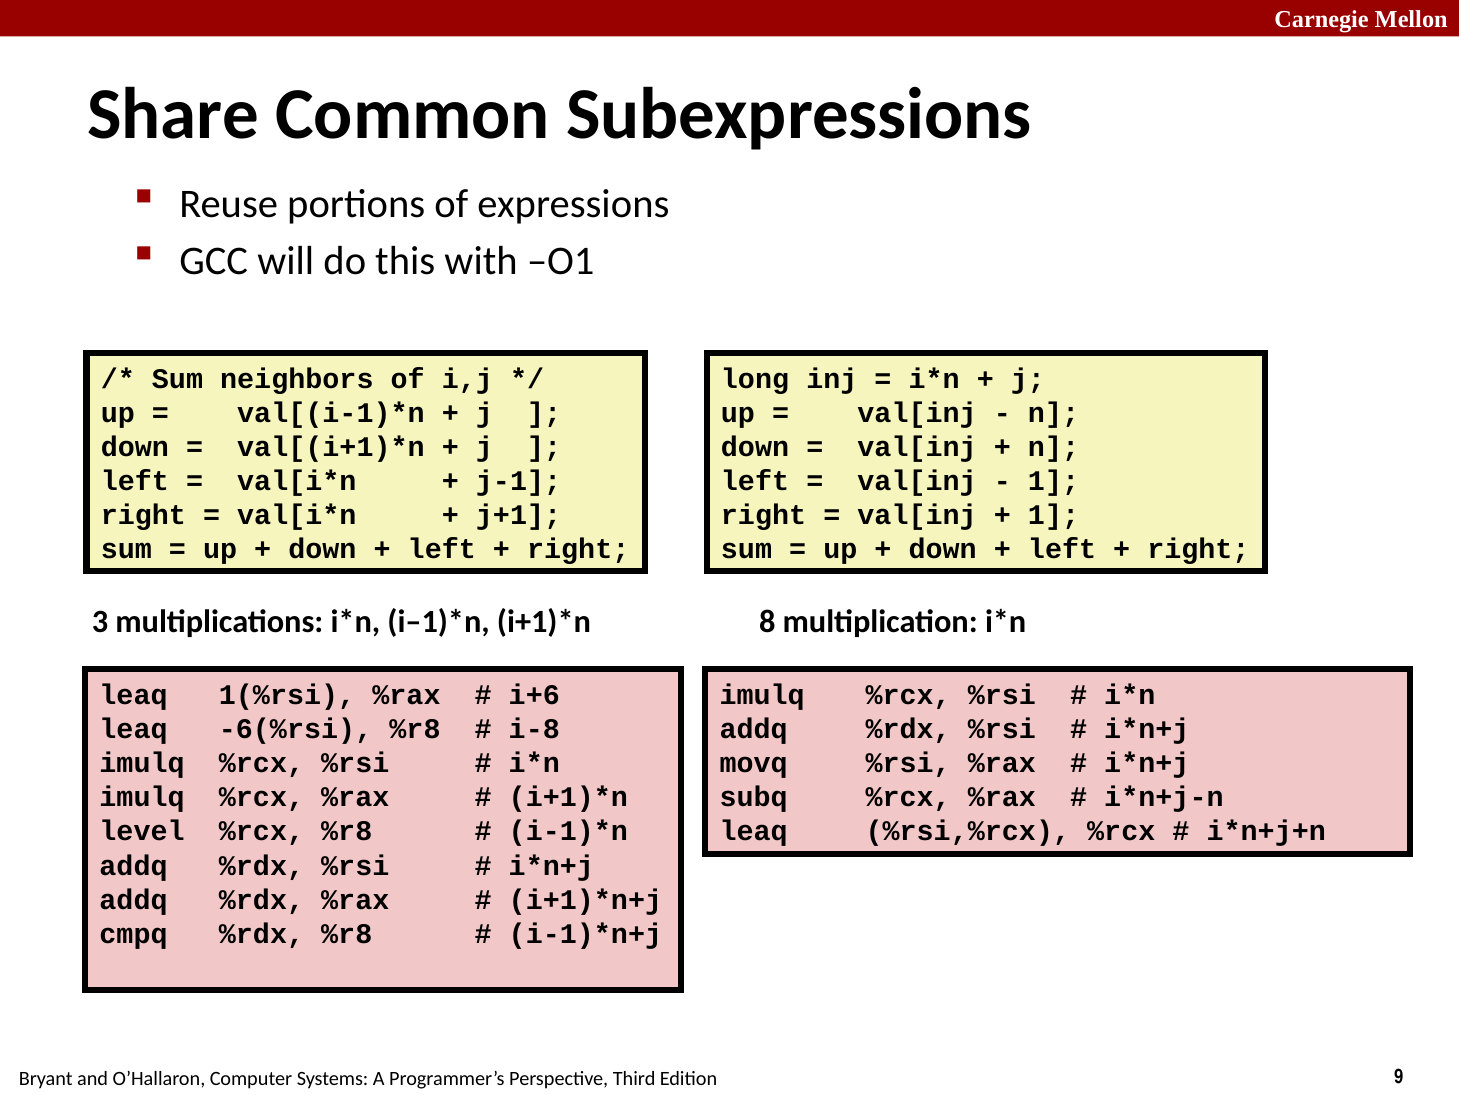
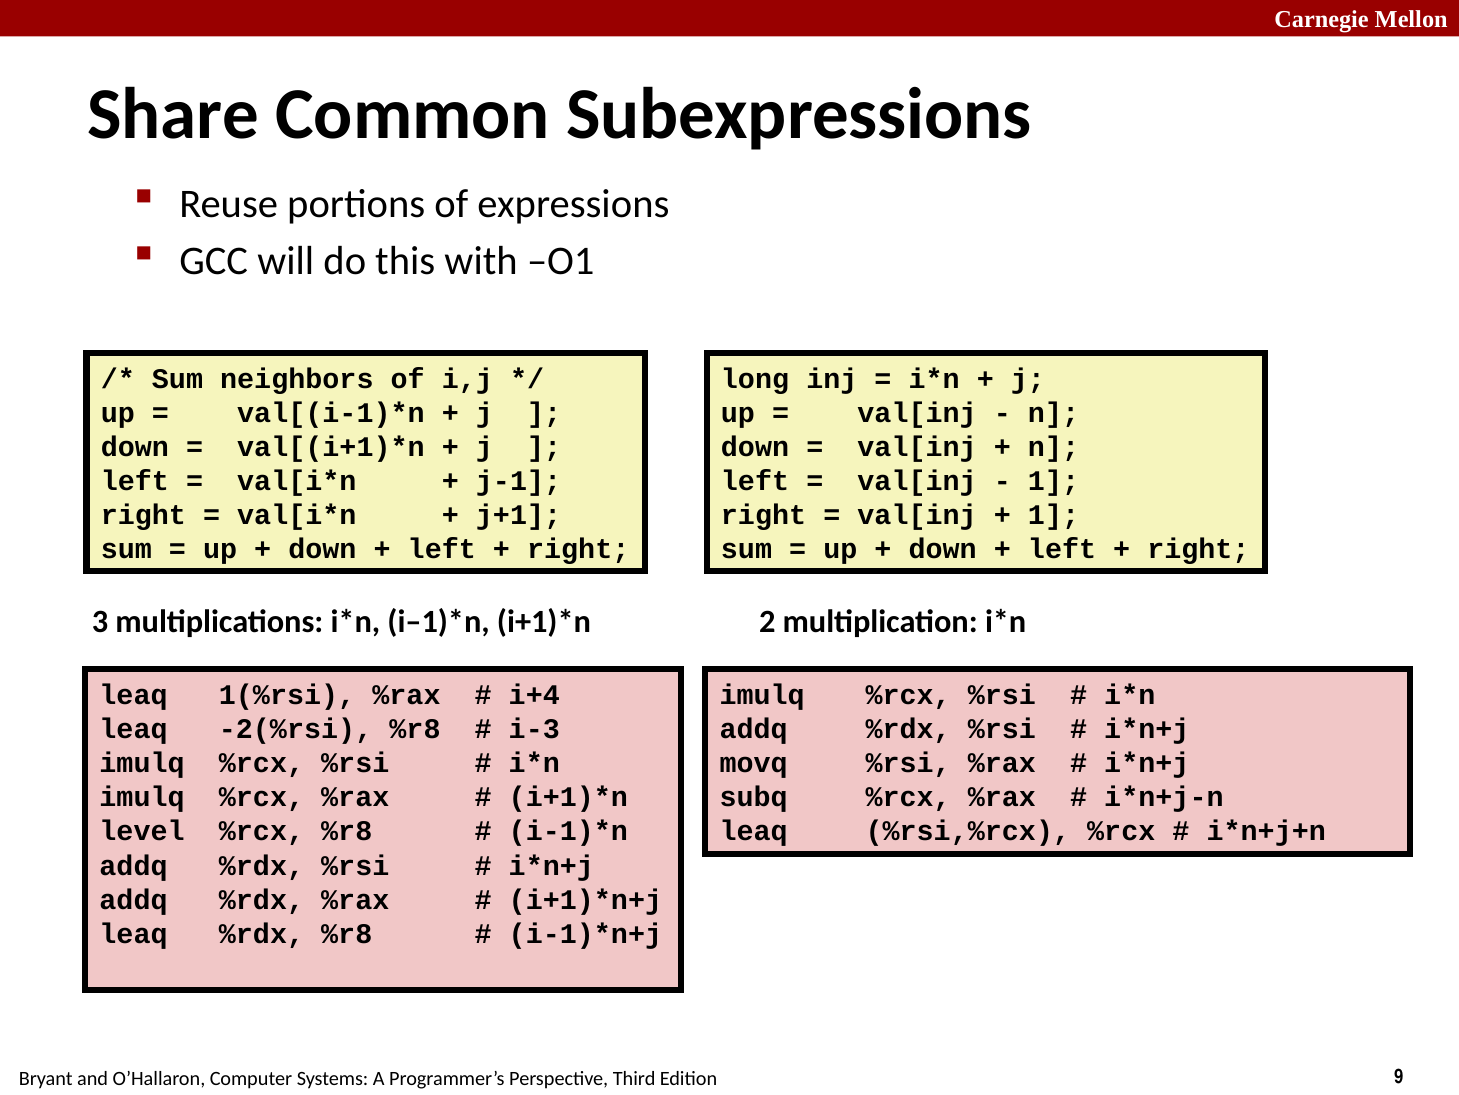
8: 8 -> 2
i+6: i+6 -> i+4
-6(%rsi: -6(%rsi -> -2(%rsi
i-8: i-8 -> i-3
cmpq at (134, 933): cmpq -> leaq
